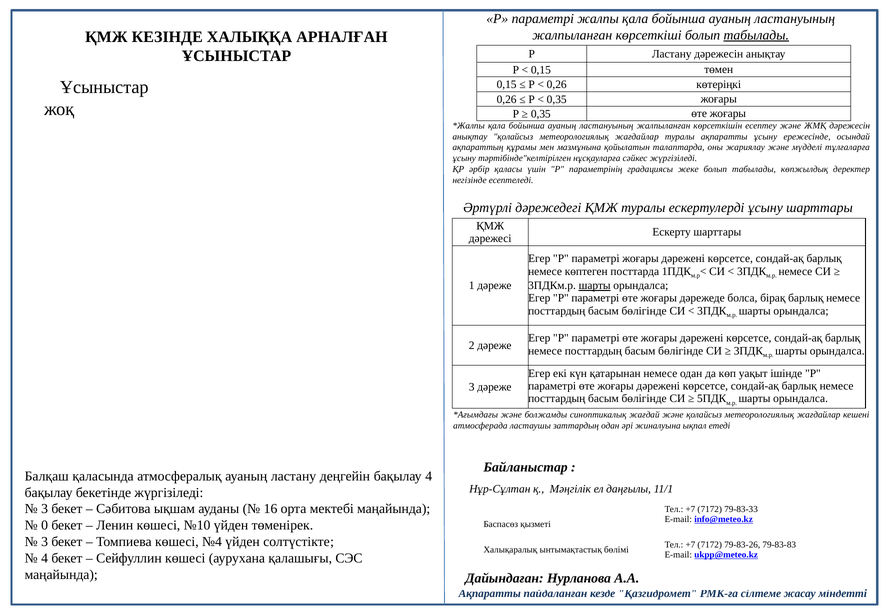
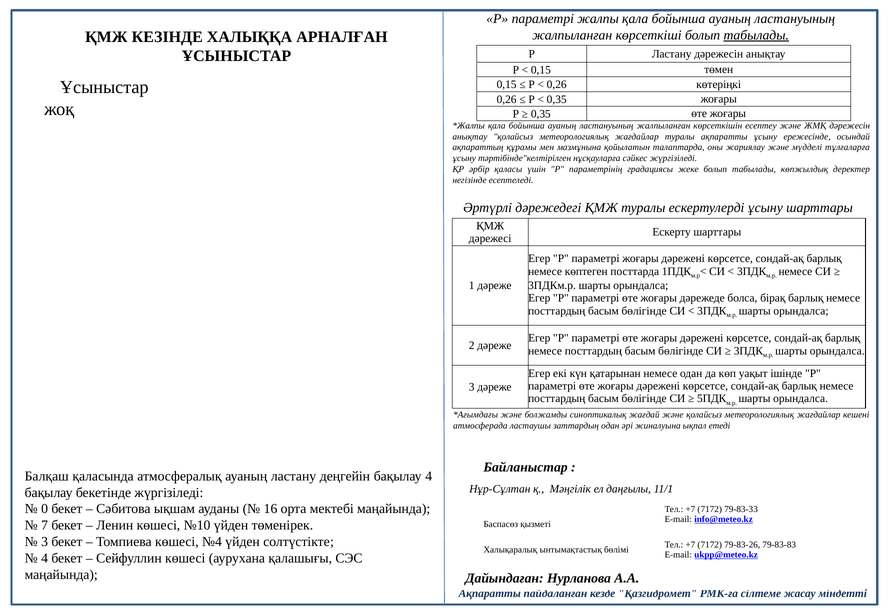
шарты at (595, 286) underline: present -> none
3 at (45, 509): 3 -> 0
0: 0 -> 7
